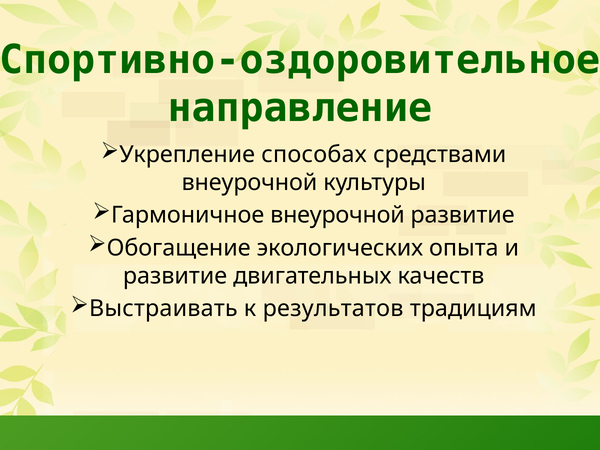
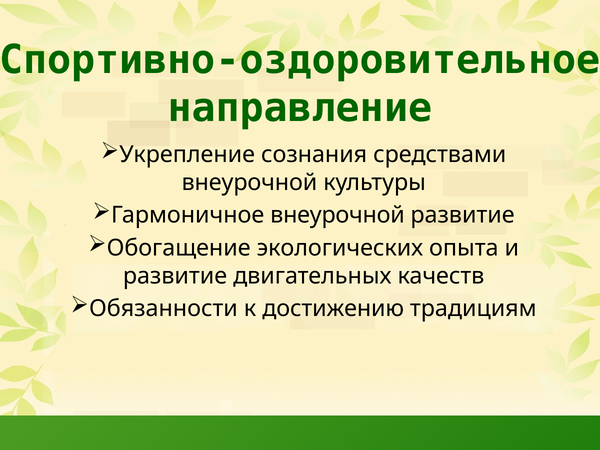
способах: способах -> сознания
Выстраивать: Выстраивать -> Обязанности
результатов: результатов -> достижению
